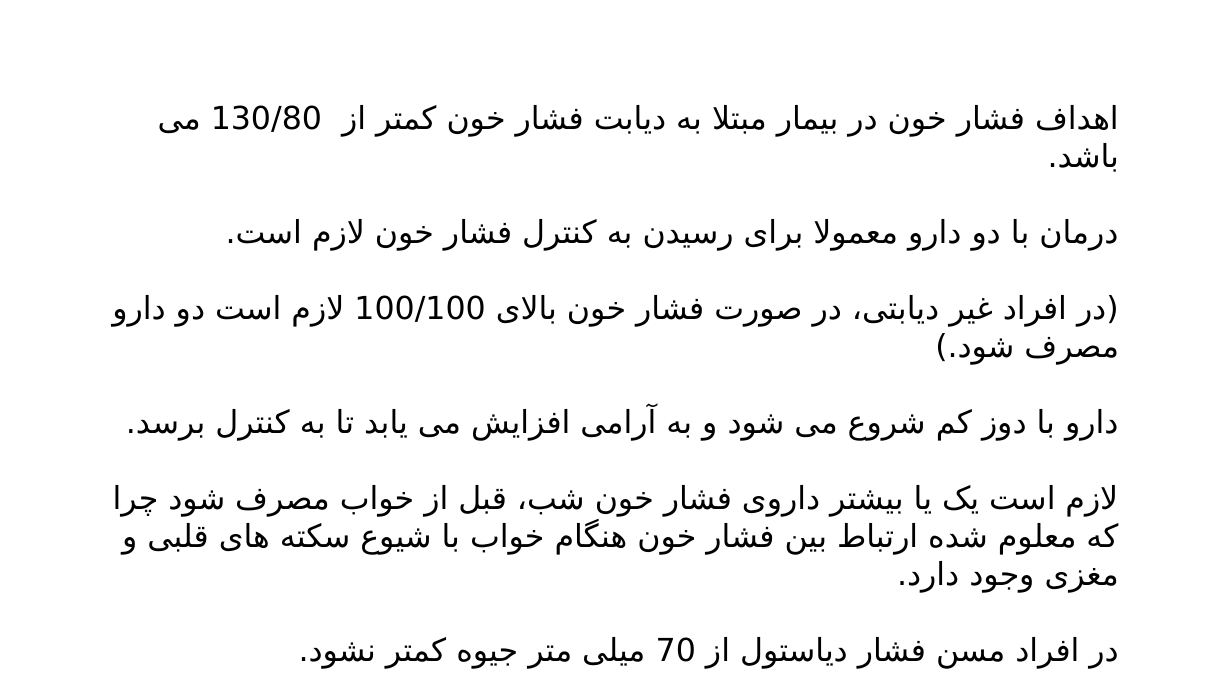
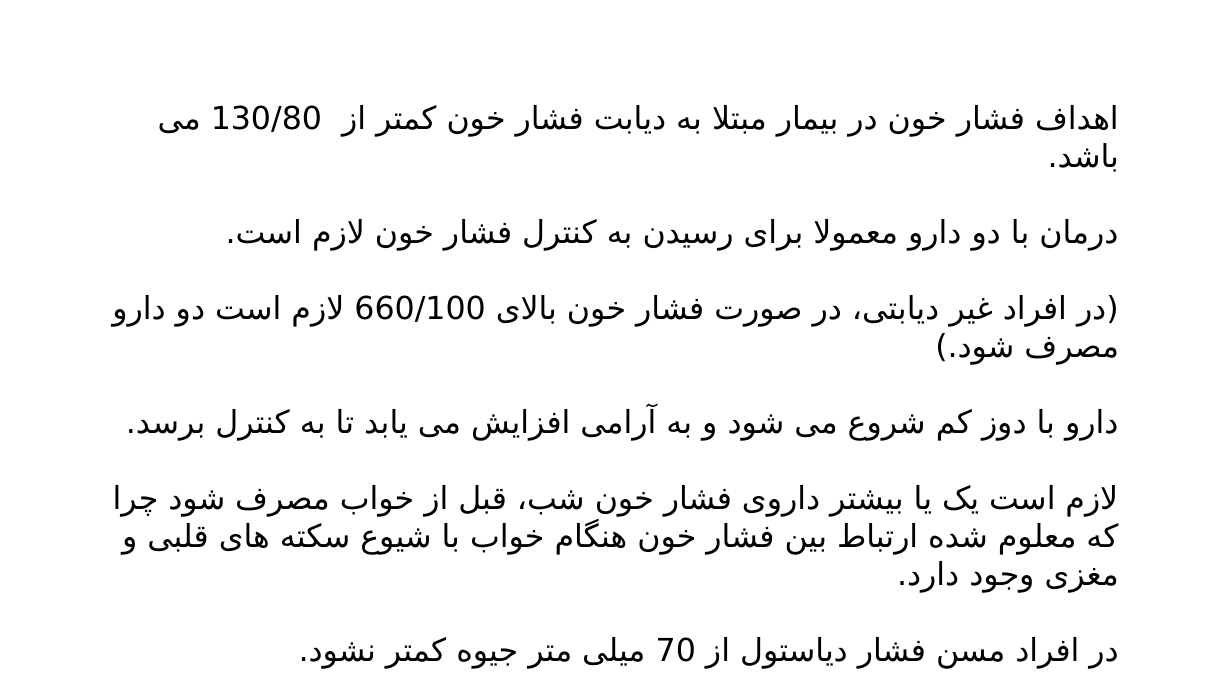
100/100: 100/100 -> 660/100
